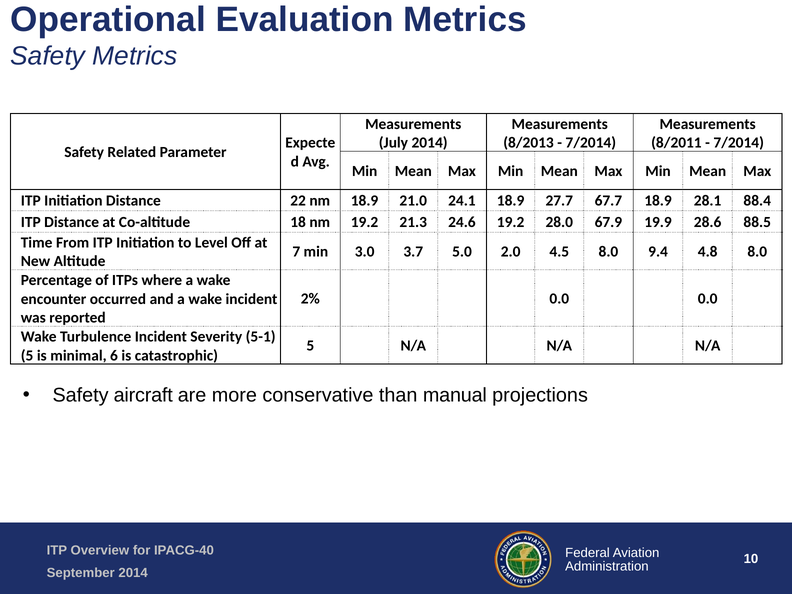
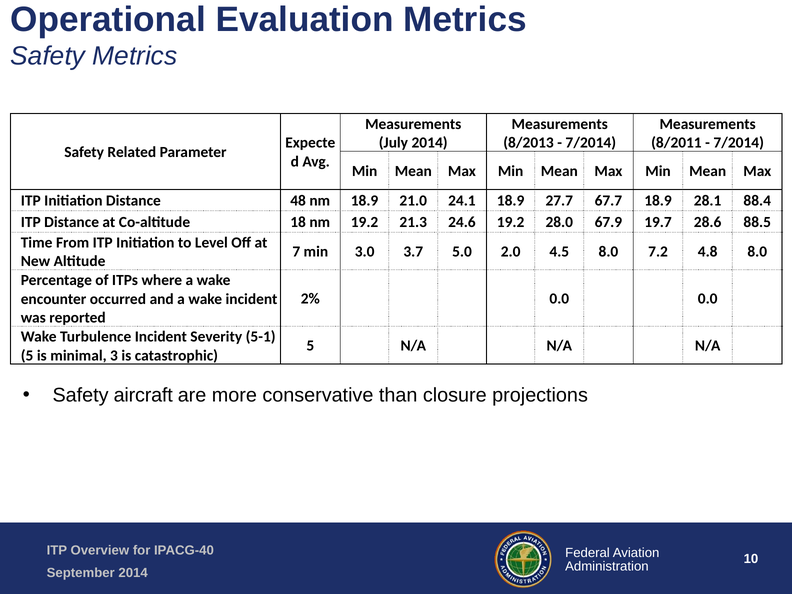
22: 22 -> 48
19.9: 19.9 -> 19.7
9.4: 9.4 -> 7.2
6: 6 -> 3
manual: manual -> closure
